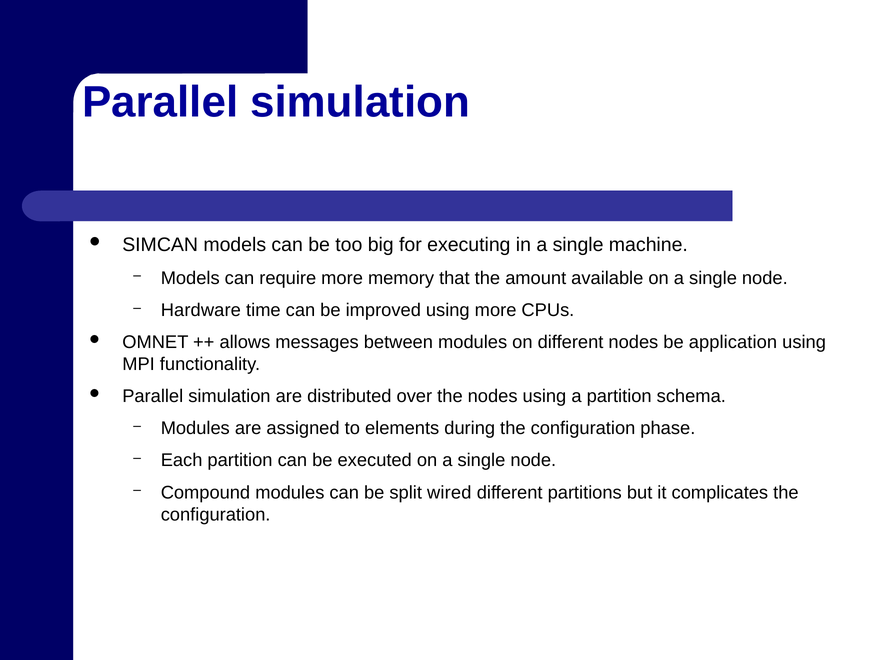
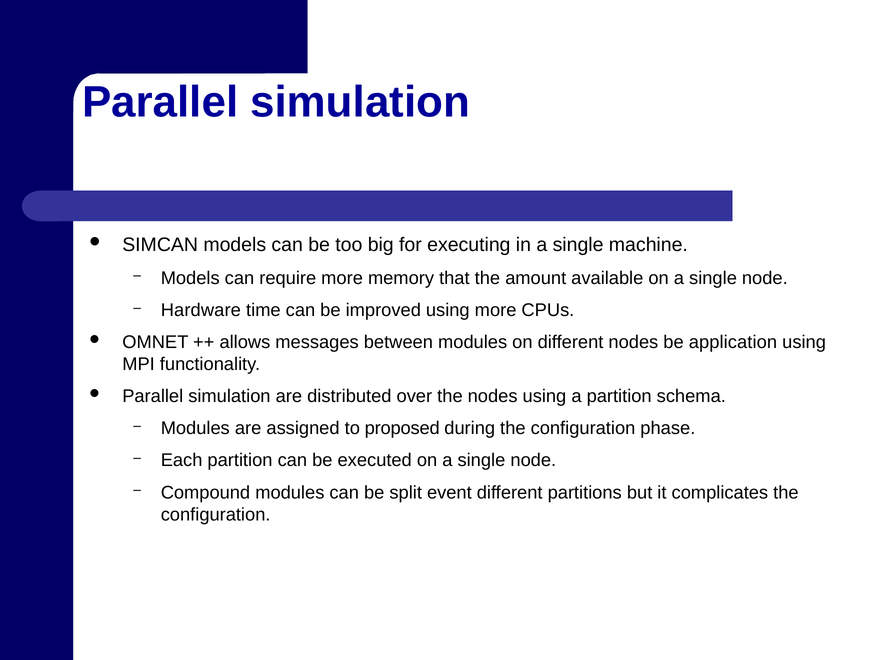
elements: elements -> proposed
wired: wired -> event
